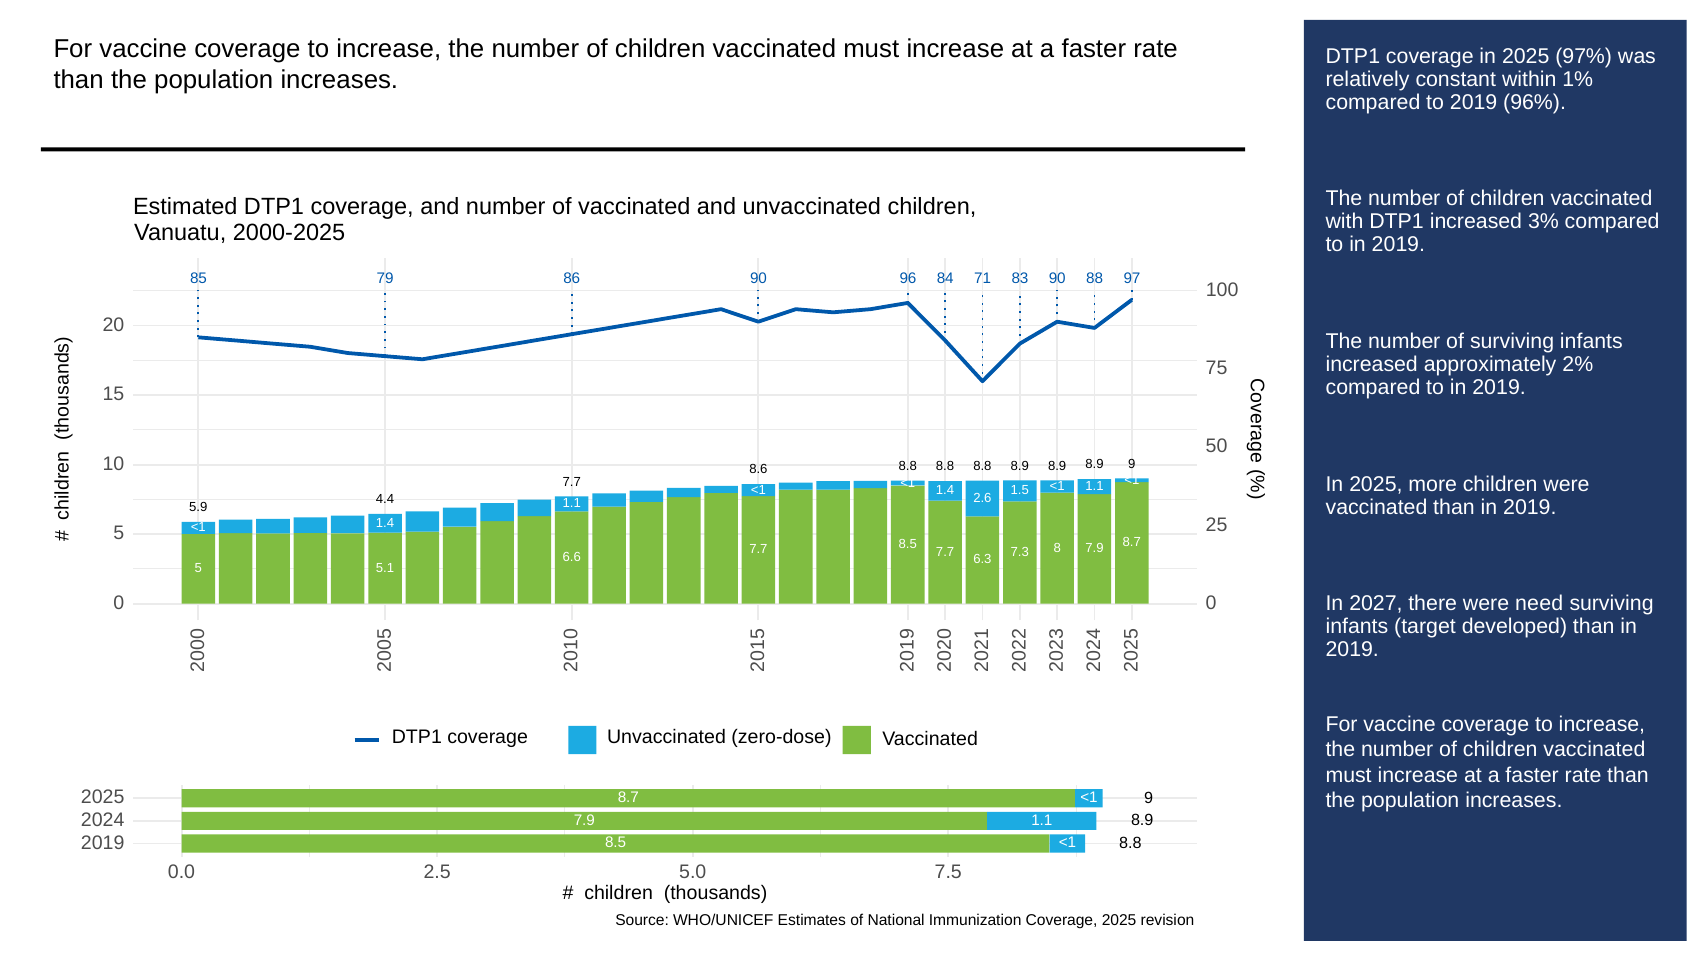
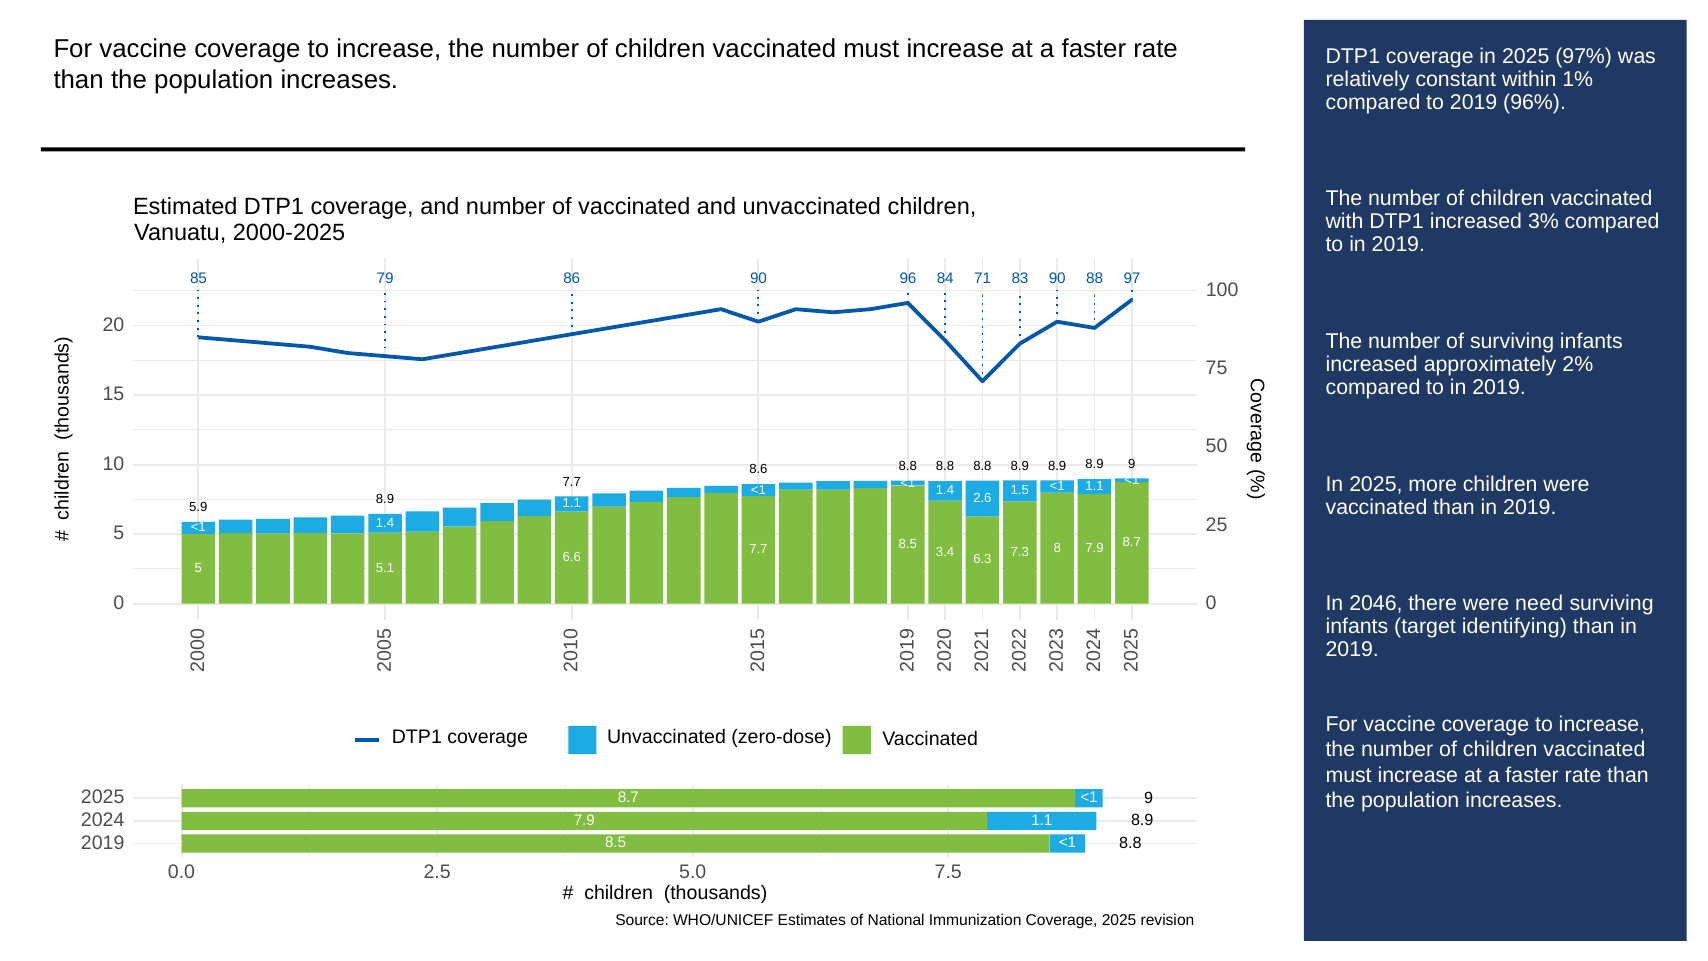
4.4 at (385, 499): 4.4 -> 8.9
7.7 at (945, 552): 7.7 -> 3.4
2027: 2027 -> 2046
developed: developed -> identifying
